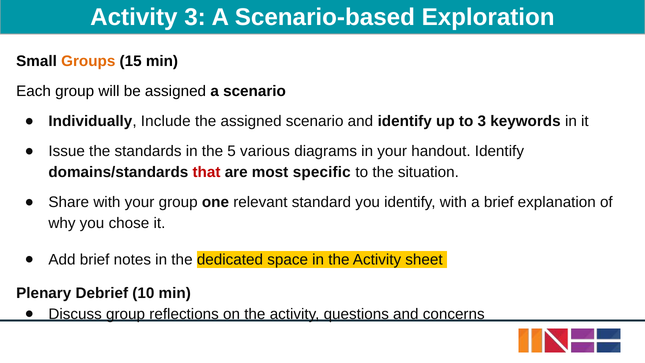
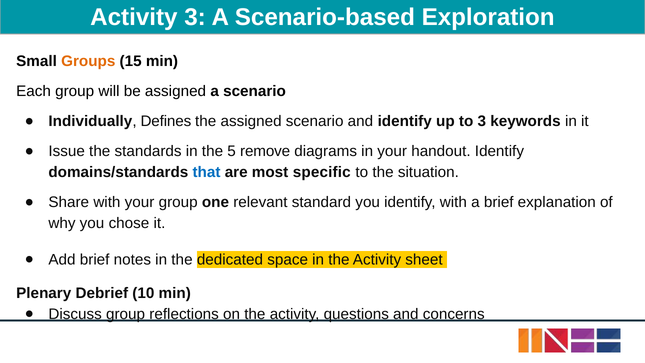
Include: Include -> Defines
various: various -> remove
that colour: red -> blue
